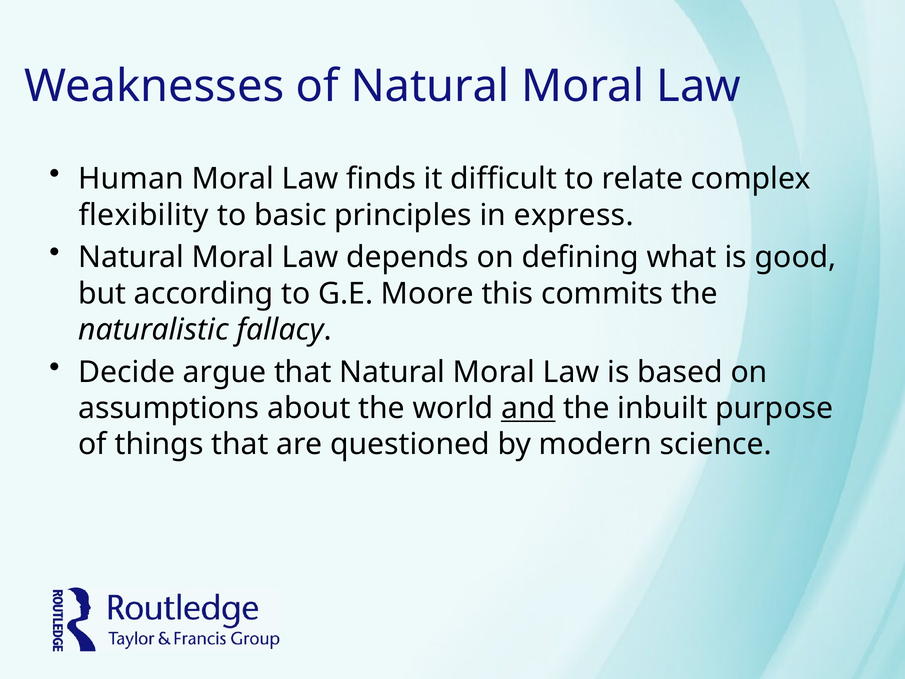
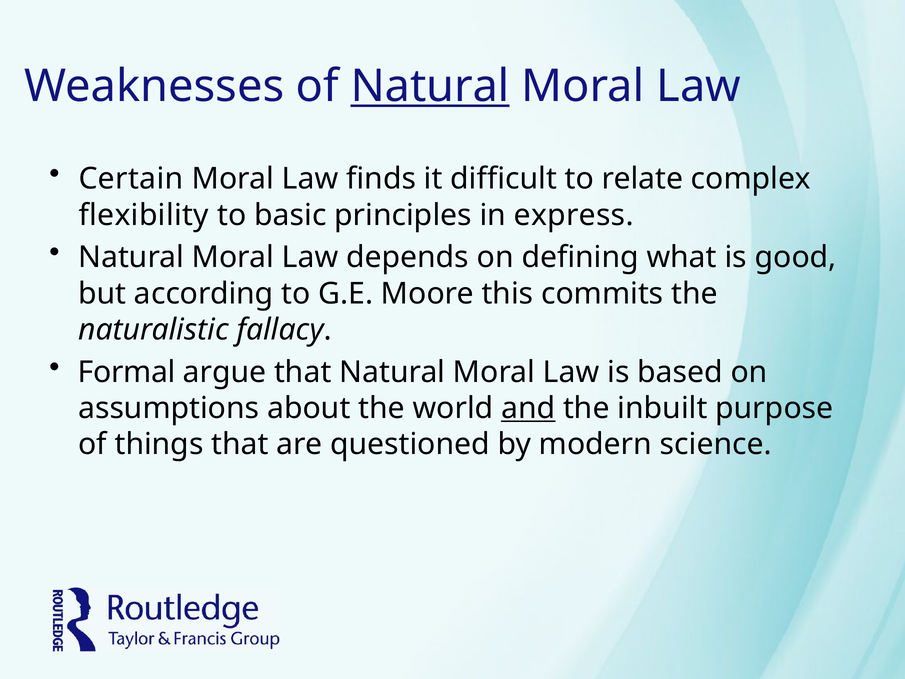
Natural at (430, 86) underline: none -> present
Human: Human -> Certain
Decide: Decide -> Formal
